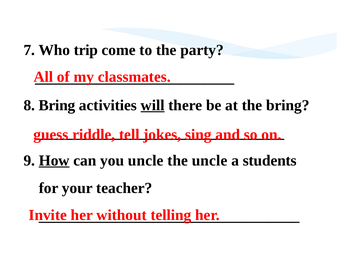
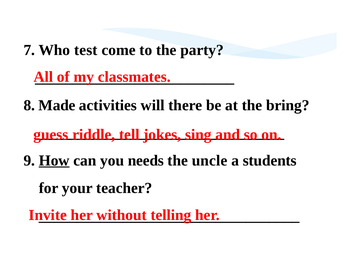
trip: trip -> test
8 Bring: Bring -> Made
will underline: present -> none
you uncle: uncle -> needs
